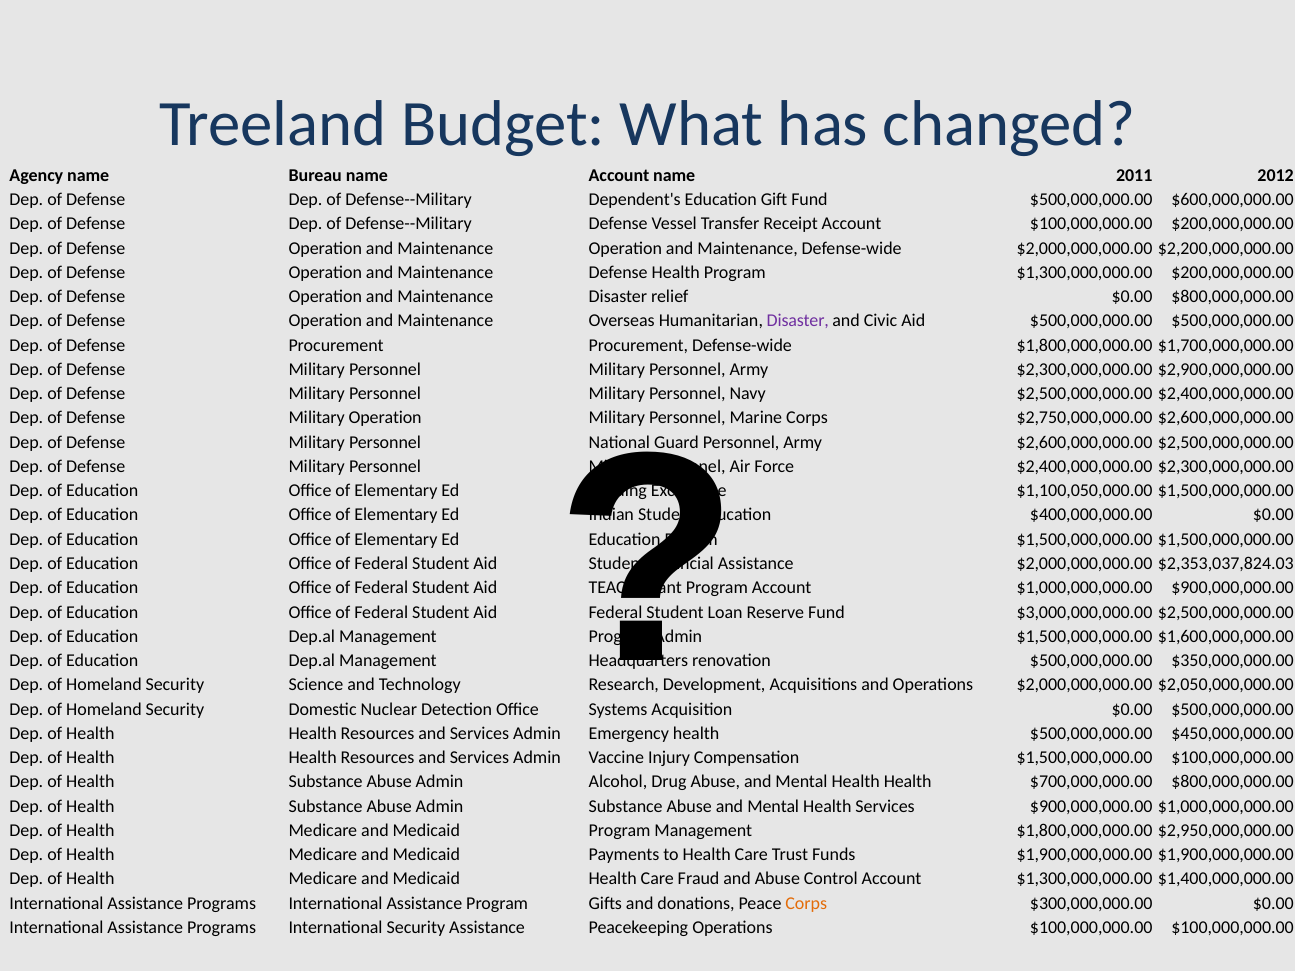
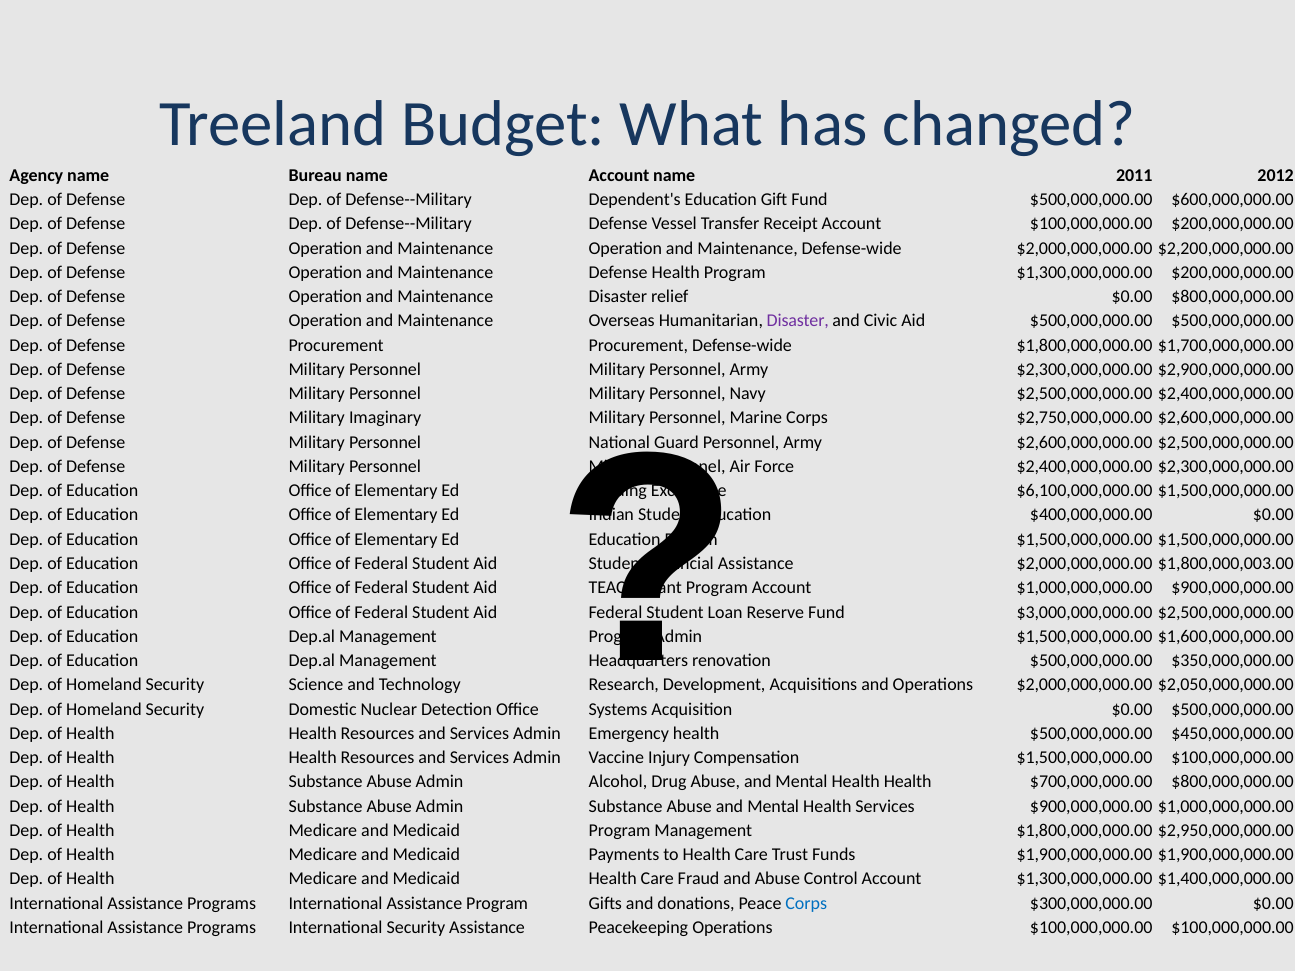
Military Operation: Operation -> Imaginary
$1,100,050,000.00: $1,100,050,000.00 -> $6,100,000,000.00
$2,353,037,824.03: $2,353,037,824.03 -> $1,800,000,003.00
Corps at (806, 903) colour: orange -> blue
